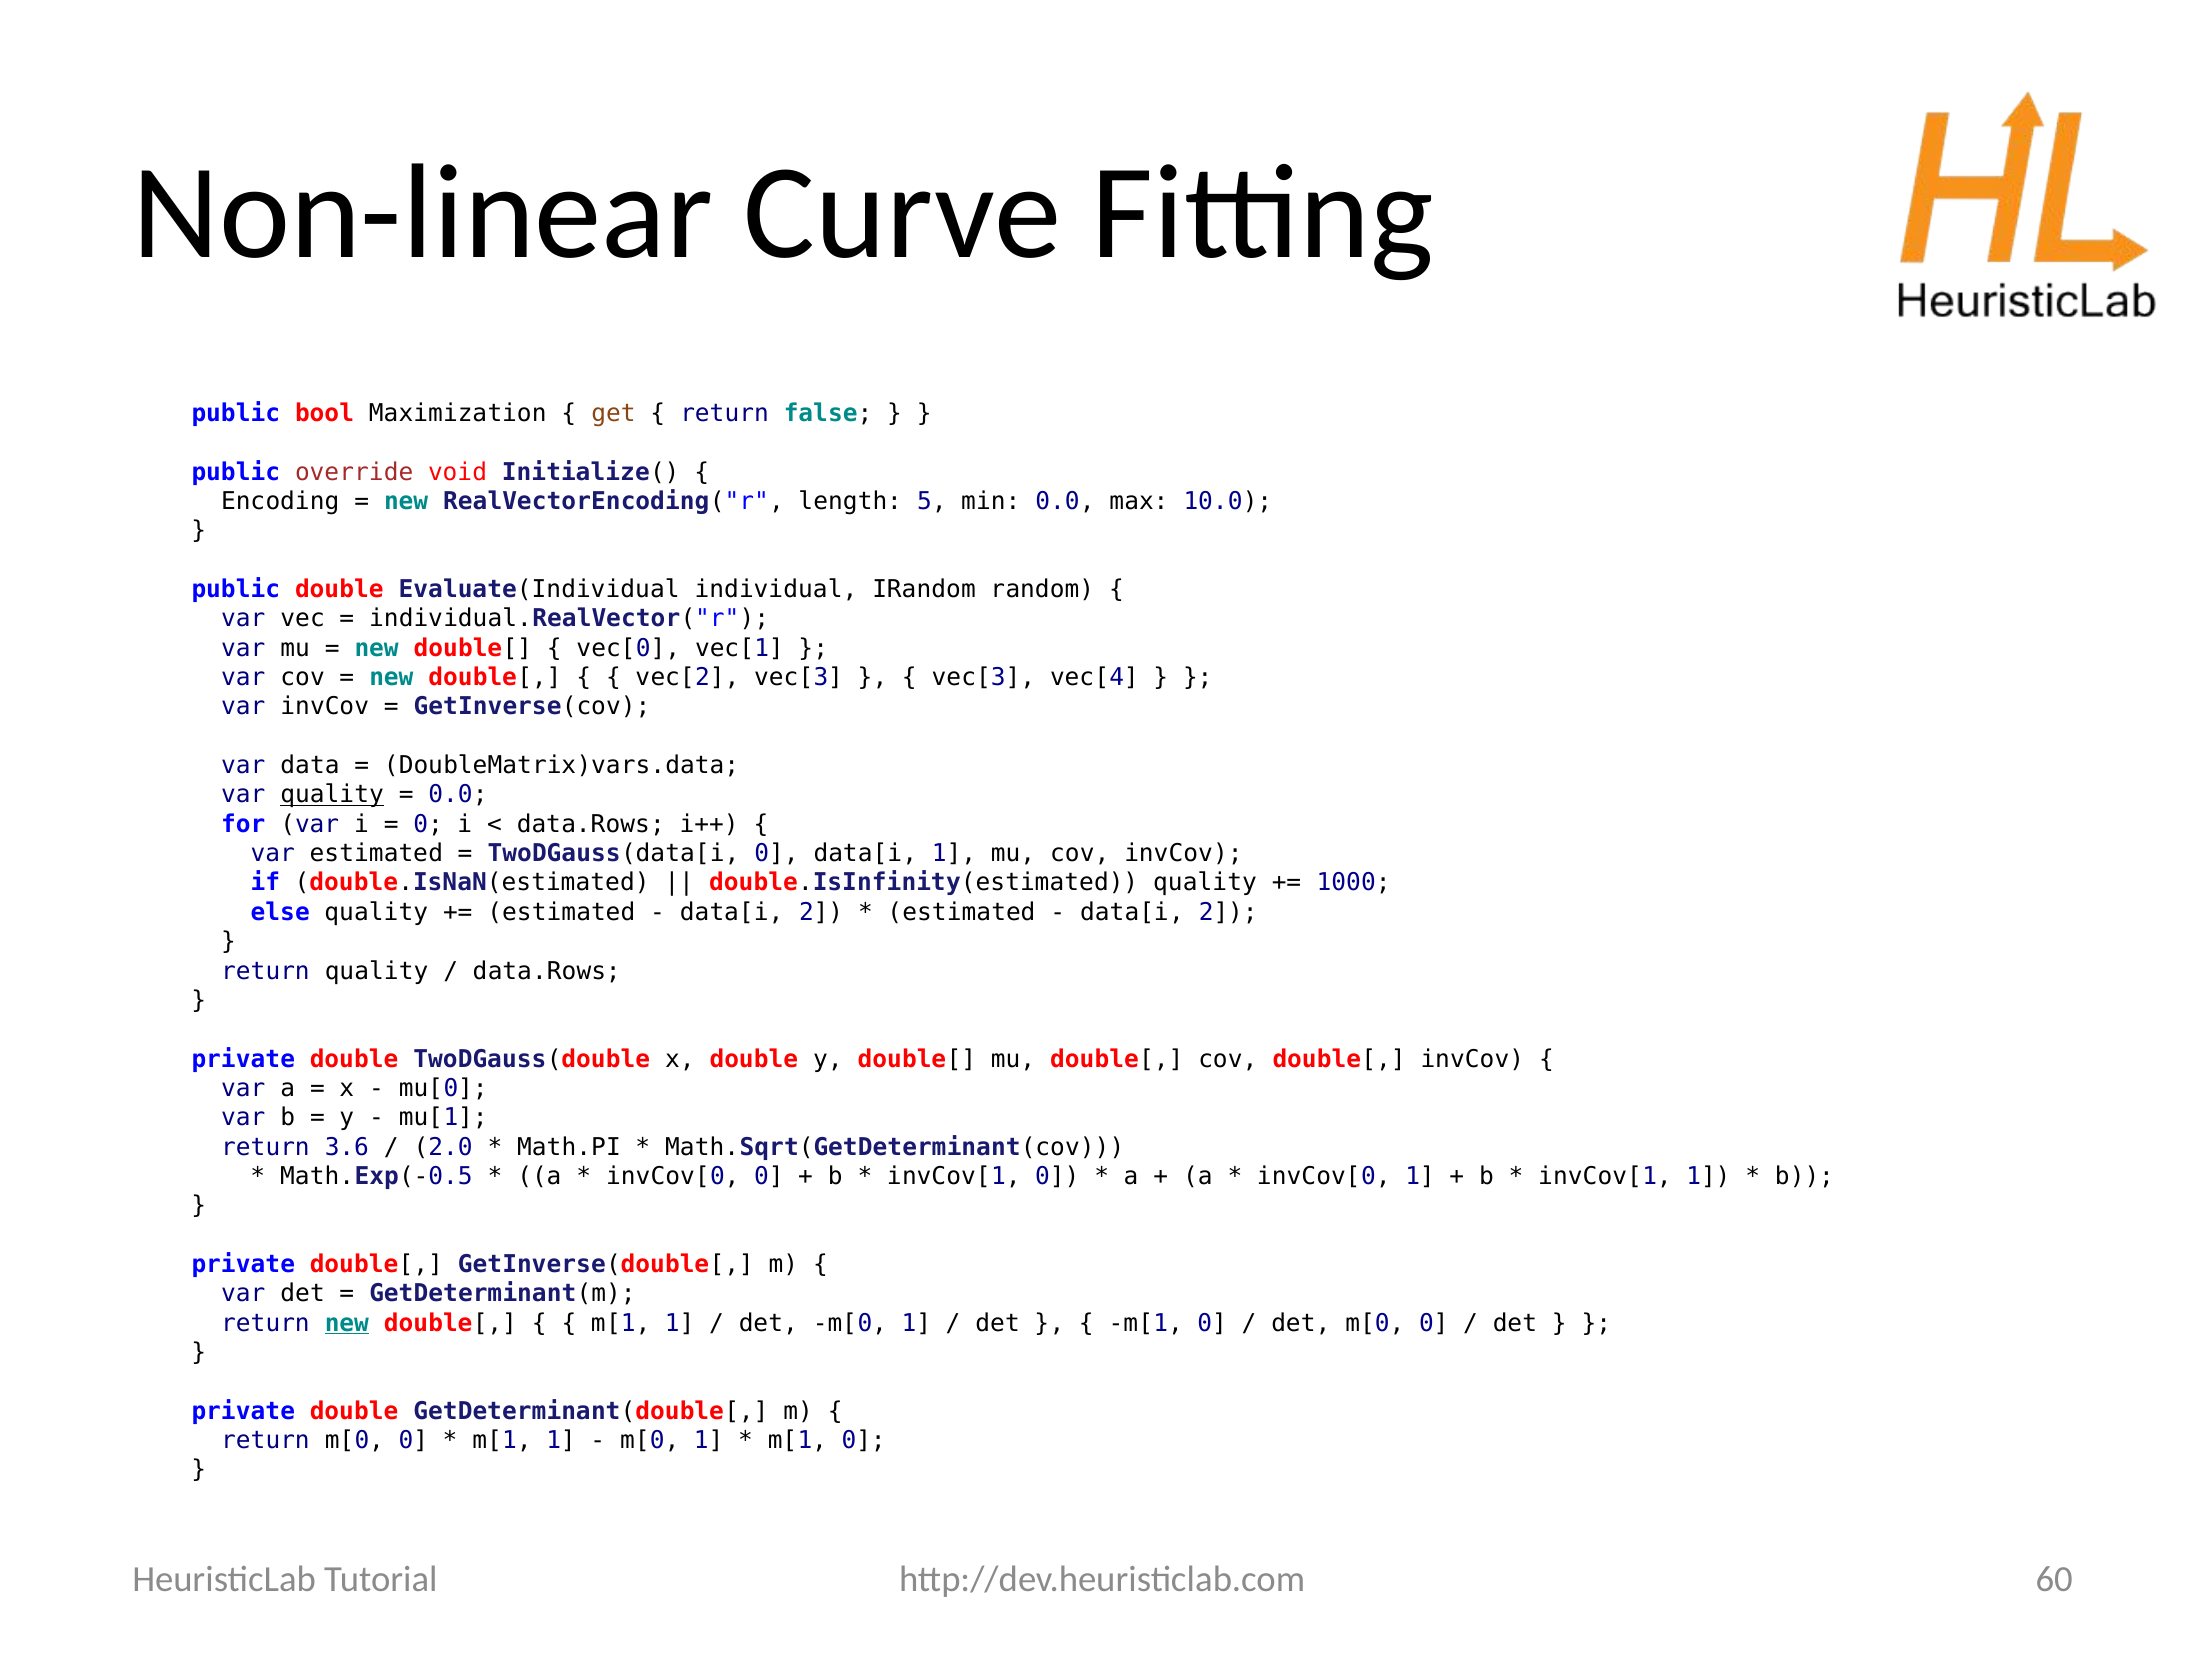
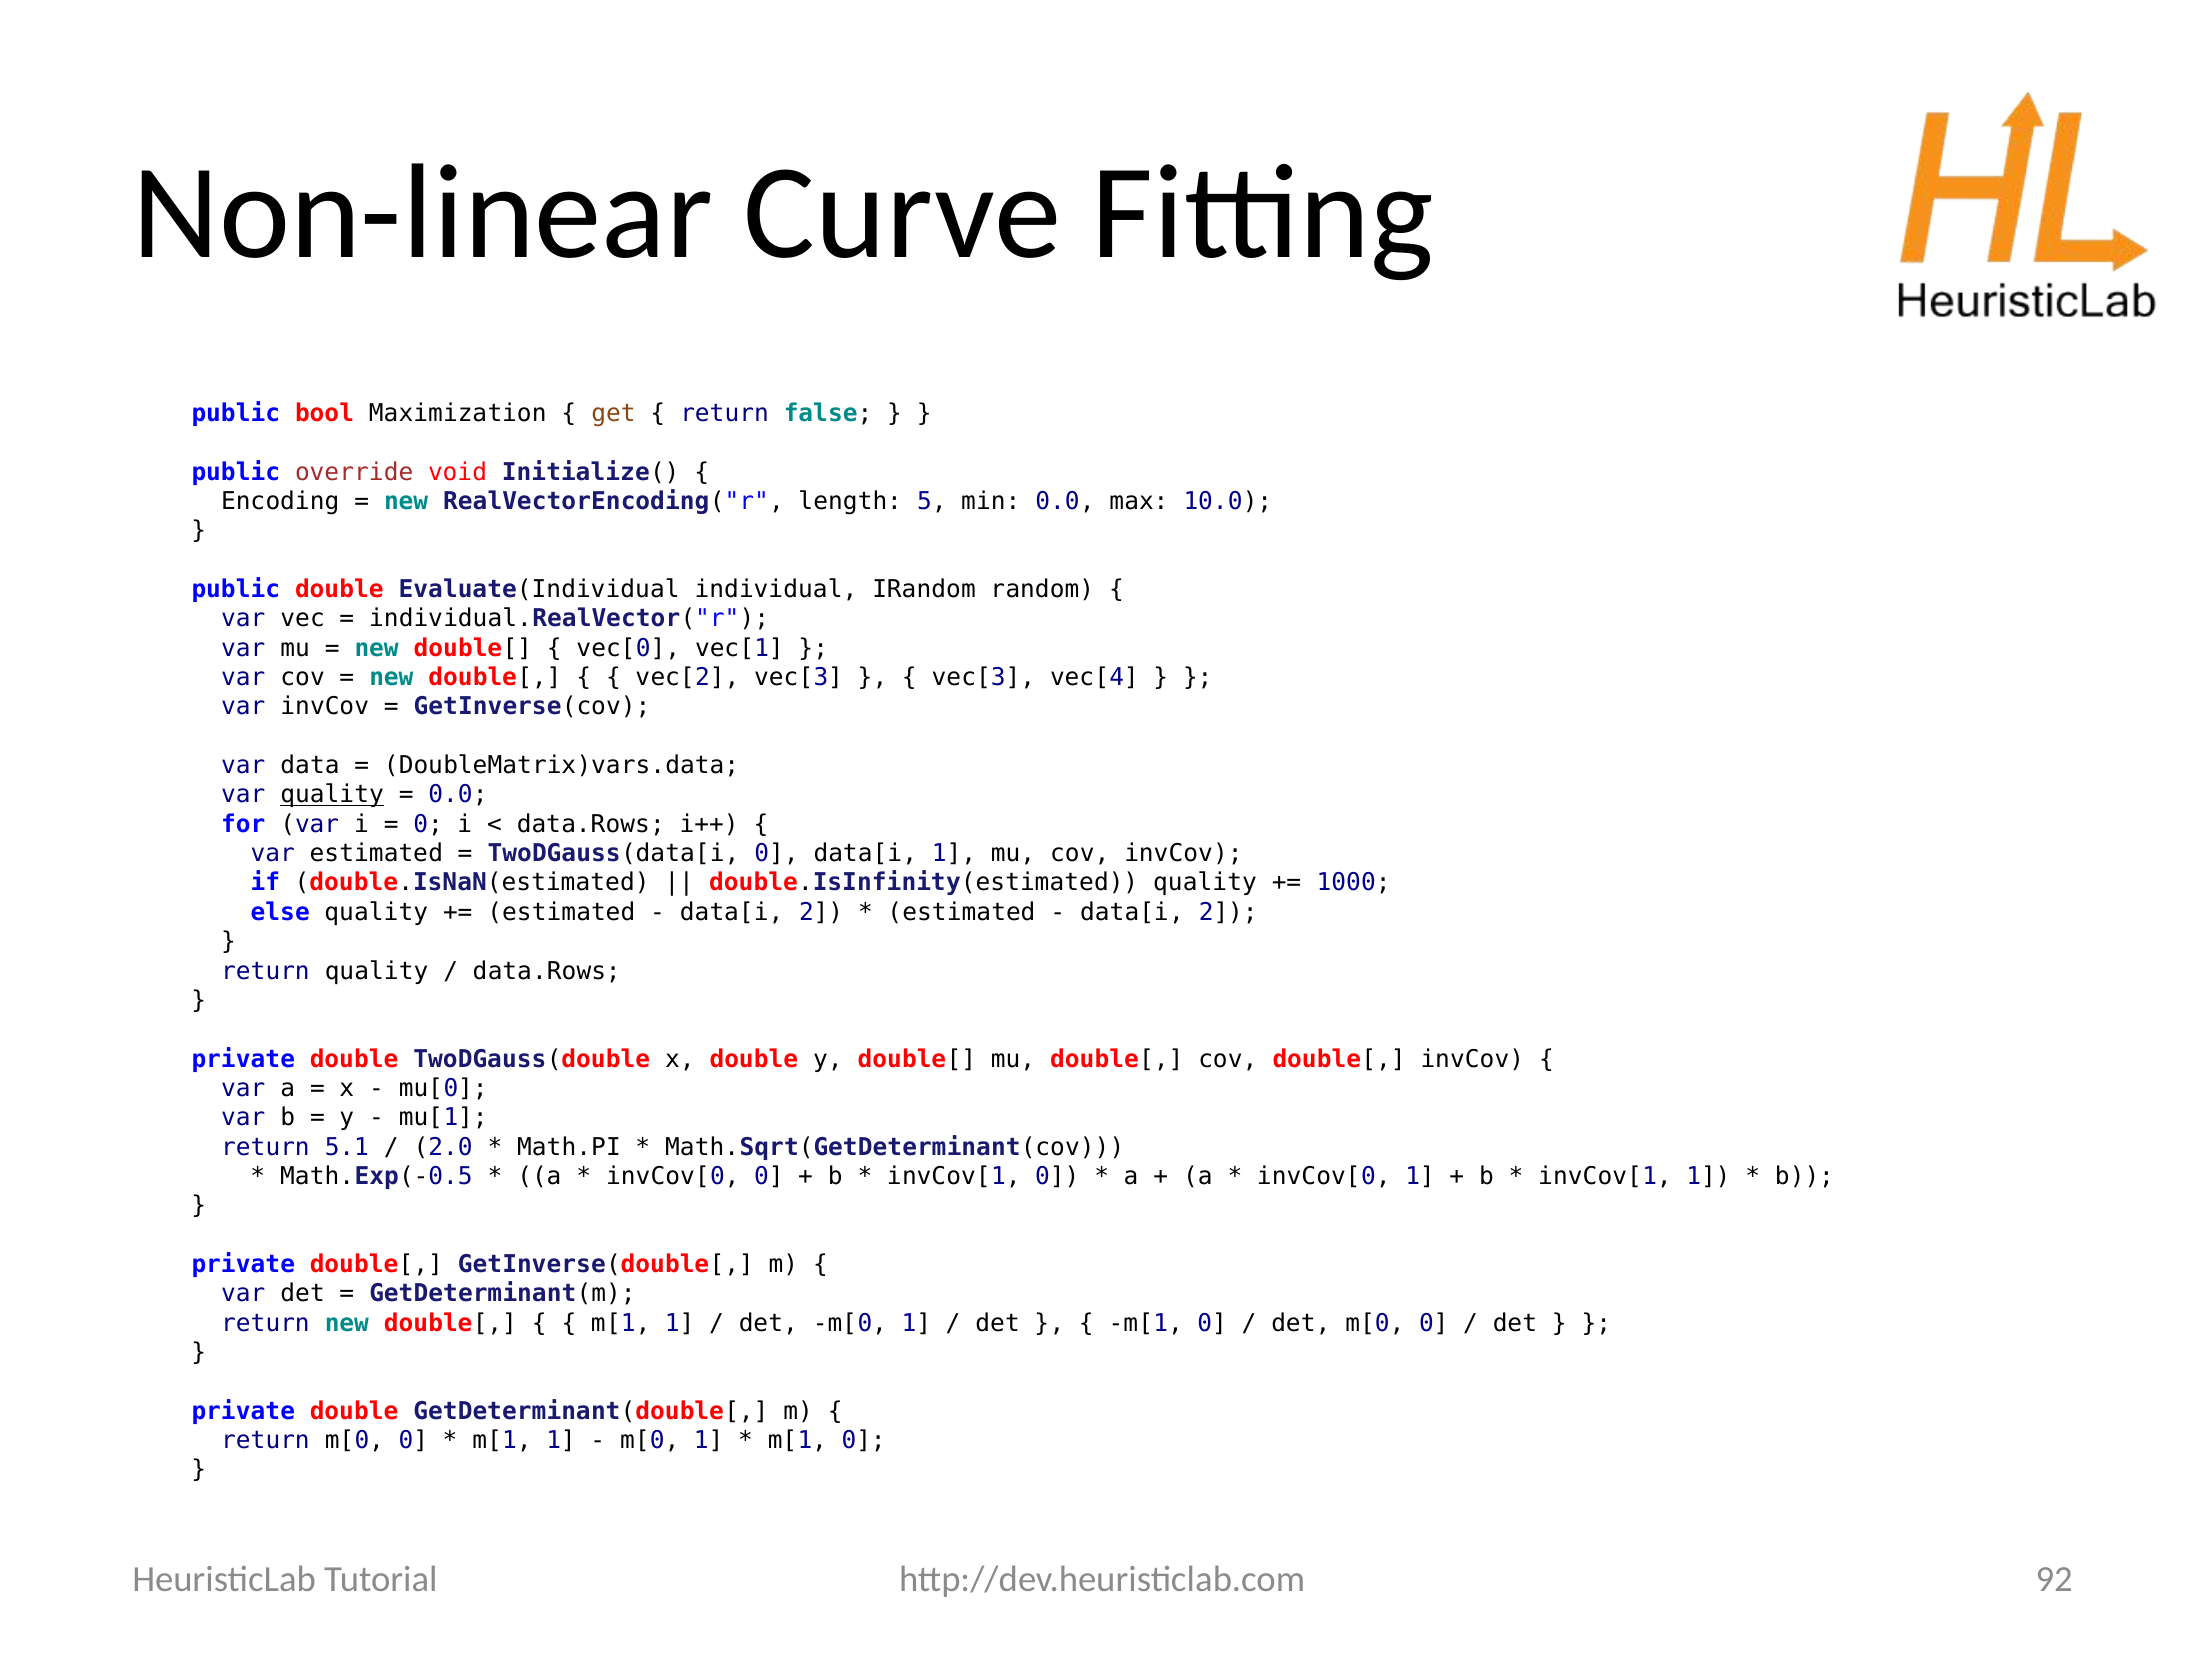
3.6: 3.6 -> 5.1
new at (347, 1323) underline: present -> none
60: 60 -> 92
